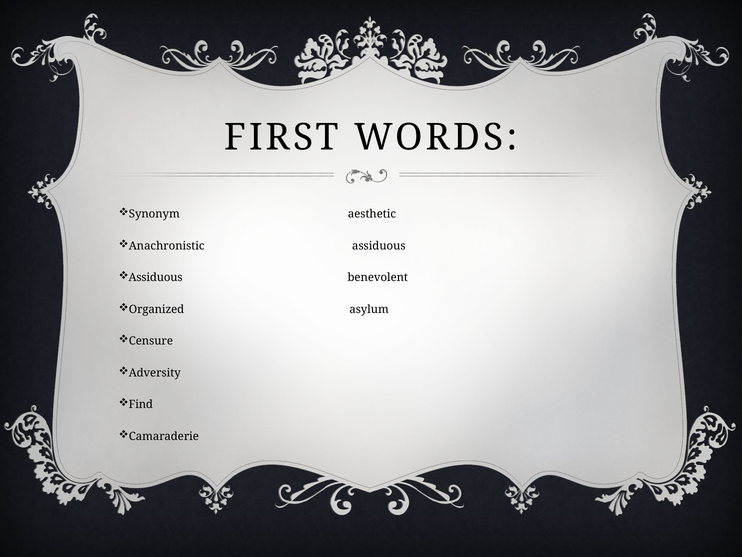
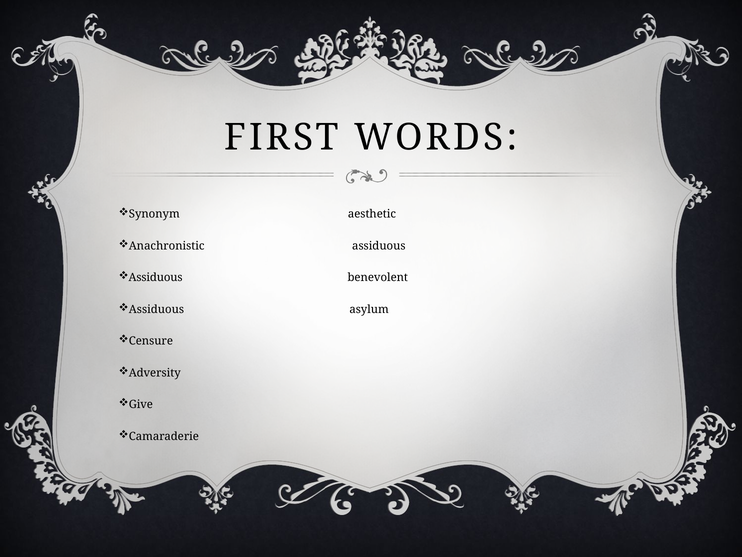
Organized at (156, 309): Organized -> Assiduous
Find: Find -> Give
